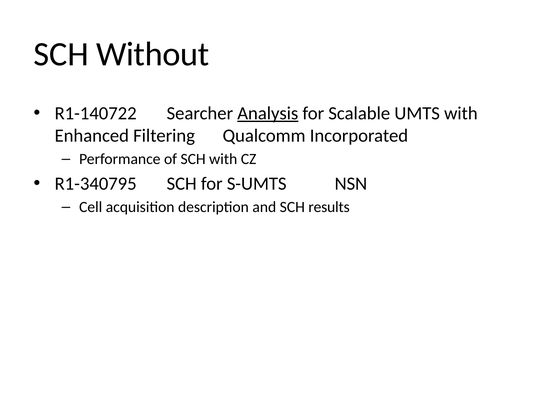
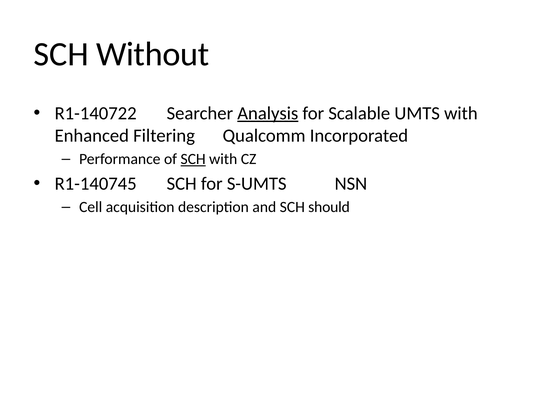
SCH at (193, 159) underline: none -> present
R1-340795: R1-340795 -> R1-140745
results: results -> should
